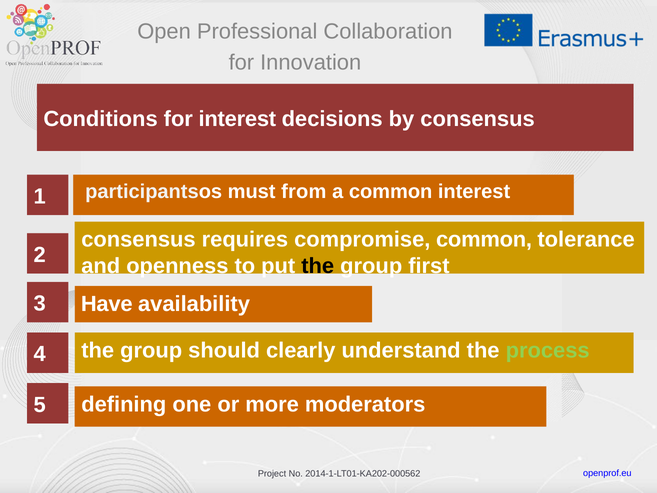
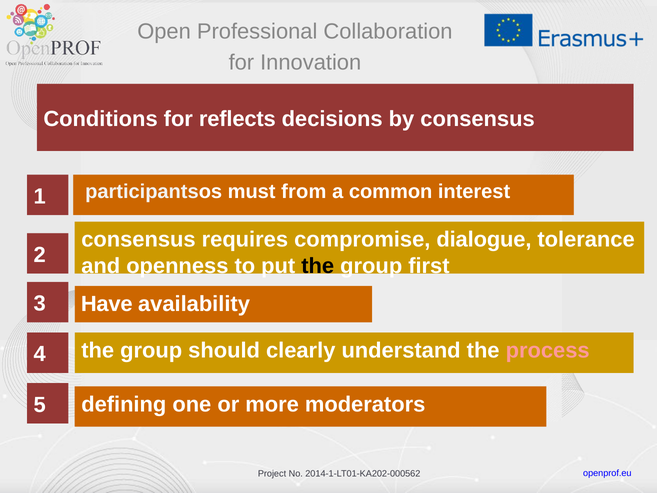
for interest: interest -> reflects
compromise common: common -> dialogue
process colour: light green -> pink
